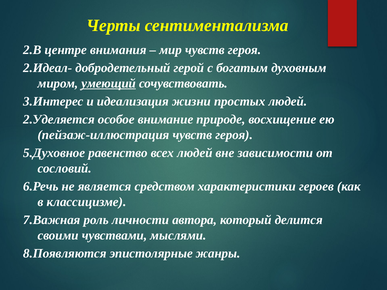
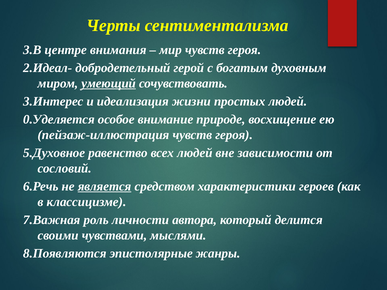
2.В: 2.В -> 3.В
2.Уделяется: 2.Уделяется -> 0.Уделяется
является underline: none -> present
